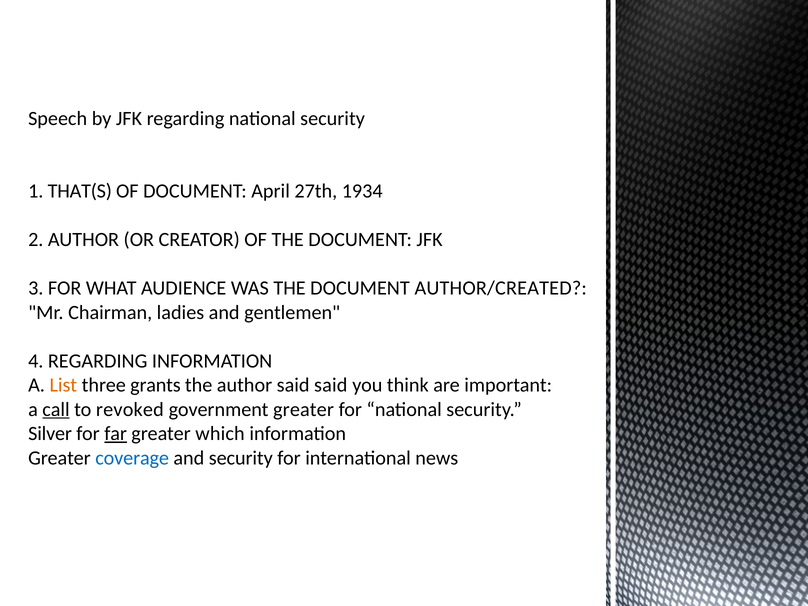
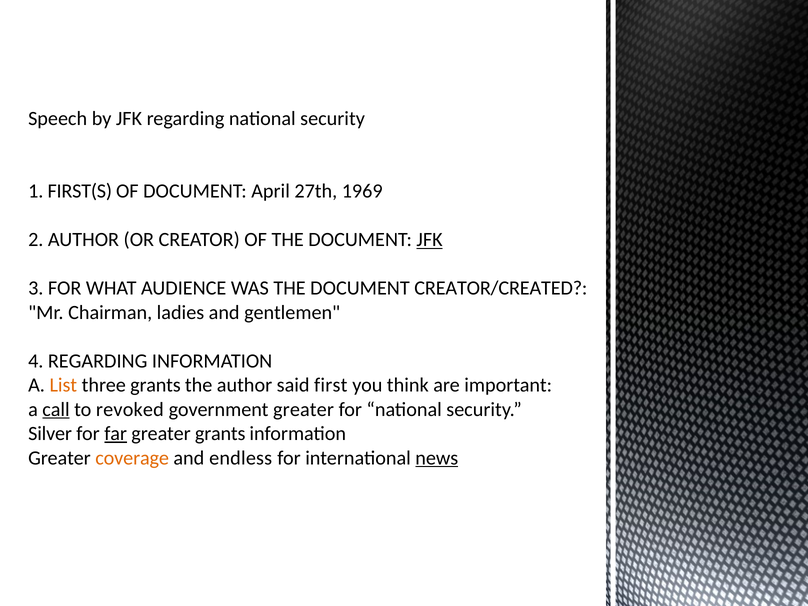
THAT(S: THAT(S -> FIRST(S
1934: 1934 -> 1969
JFK at (430, 240) underline: none -> present
AUTHOR/CREATED: AUTHOR/CREATED -> CREATOR/CREATED
said said: said -> first
greater which: which -> grants
coverage colour: blue -> orange
and security: security -> endless
news underline: none -> present
